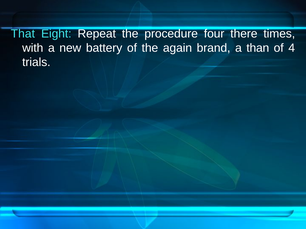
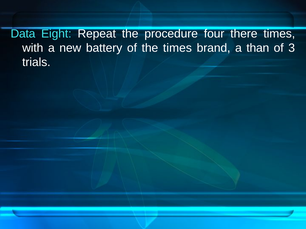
That: That -> Data
the again: again -> times
4: 4 -> 3
